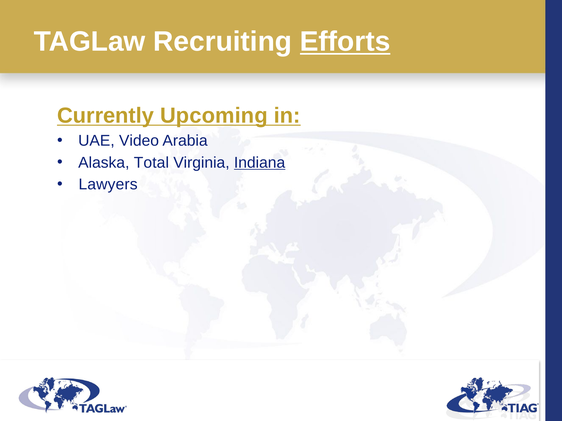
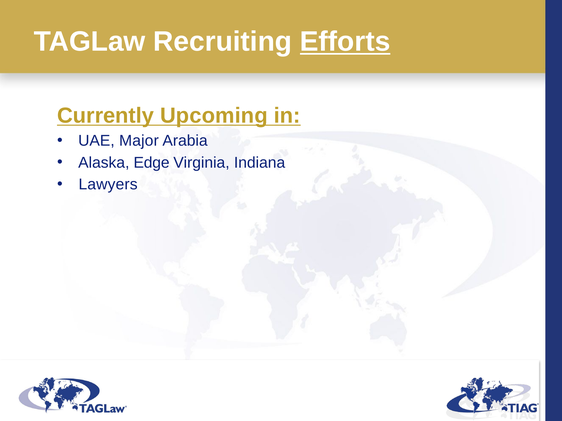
Video: Video -> Major
Total: Total -> Edge
Indiana underline: present -> none
